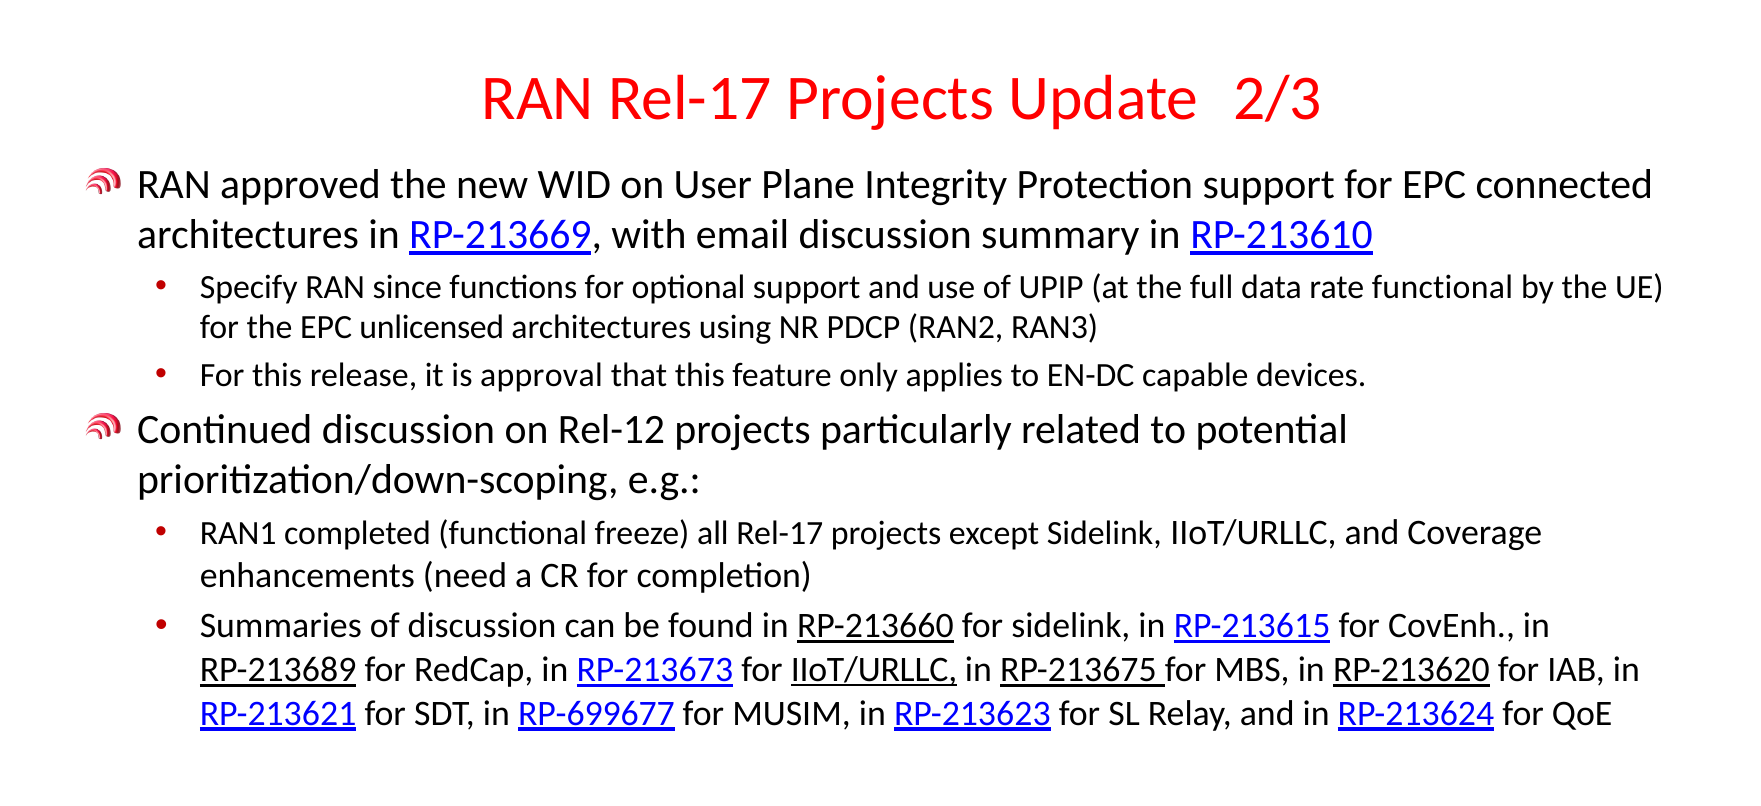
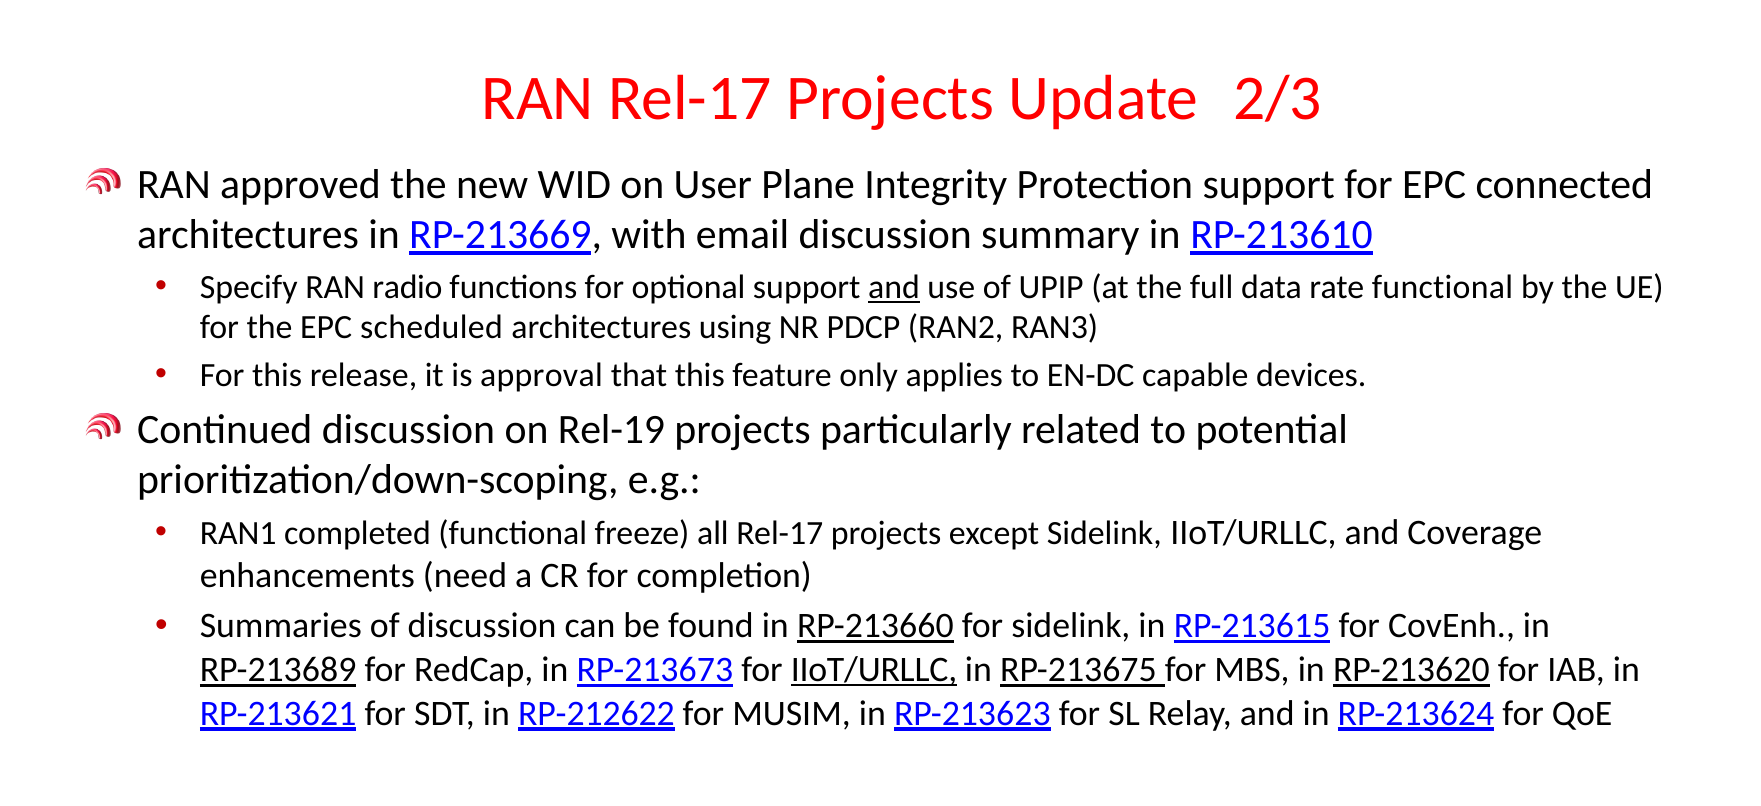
since: since -> radio
and at (894, 287) underline: none -> present
unlicensed: unlicensed -> scheduled
Rel-12: Rel-12 -> Rel-19
RP-699677: RP-699677 -> RP-212622
